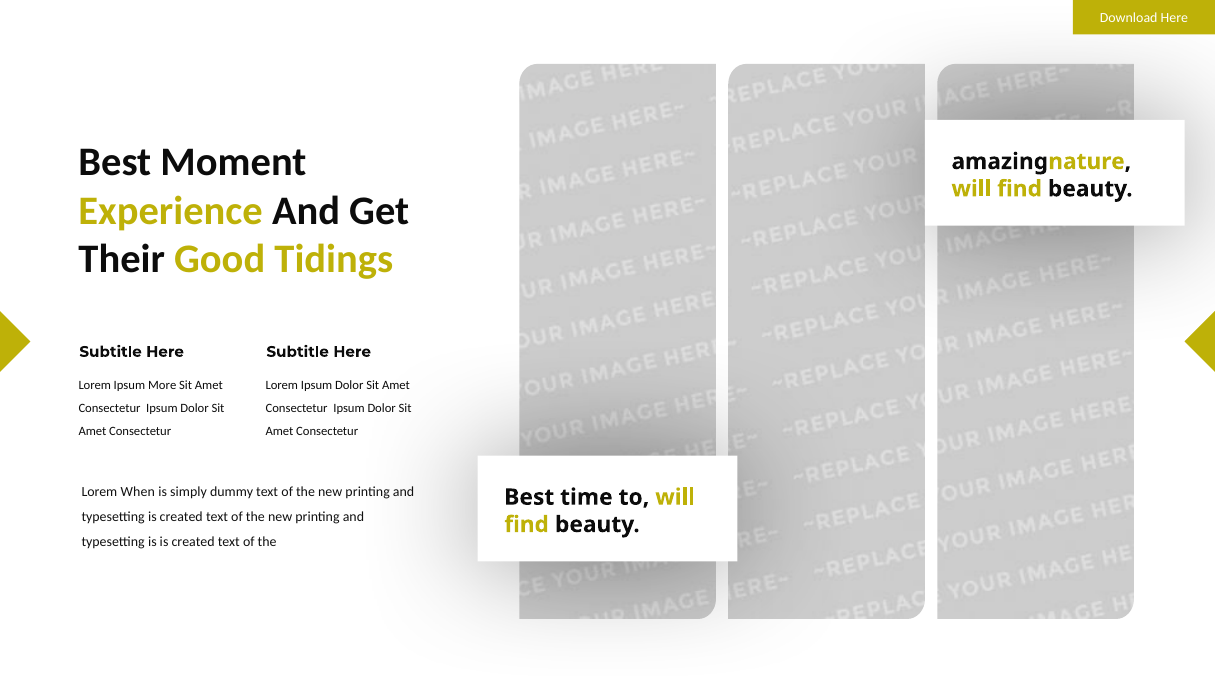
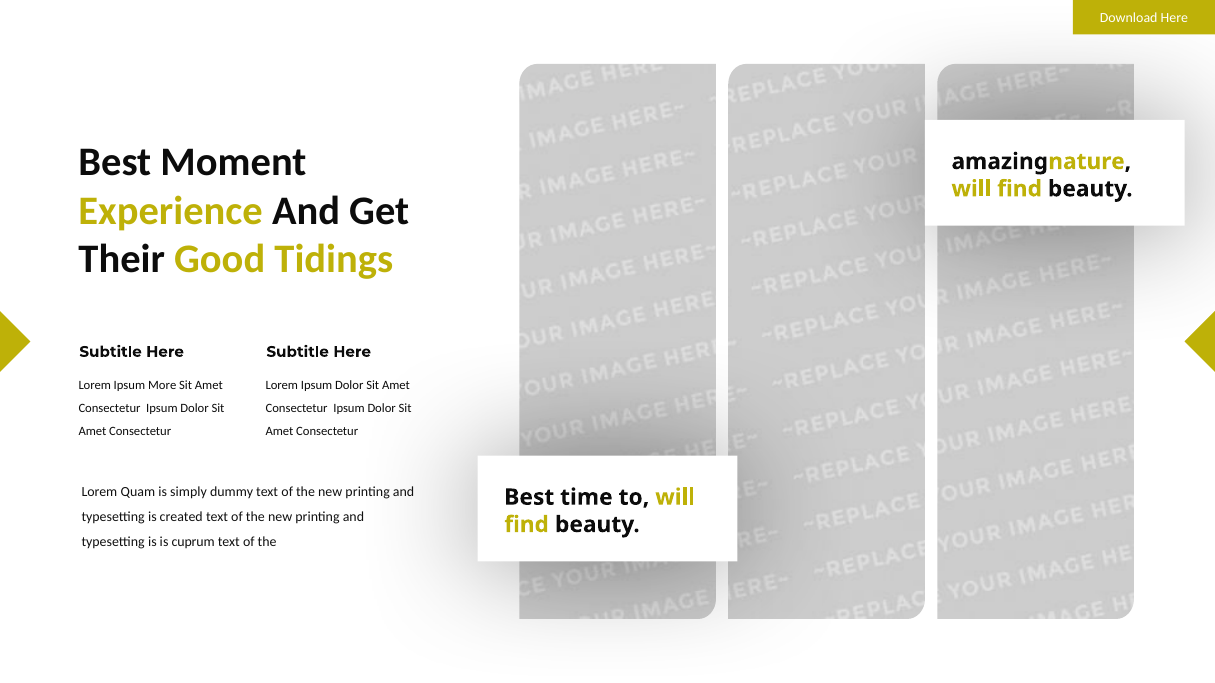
When: When -> Quam
is is created: created -> cuprum
